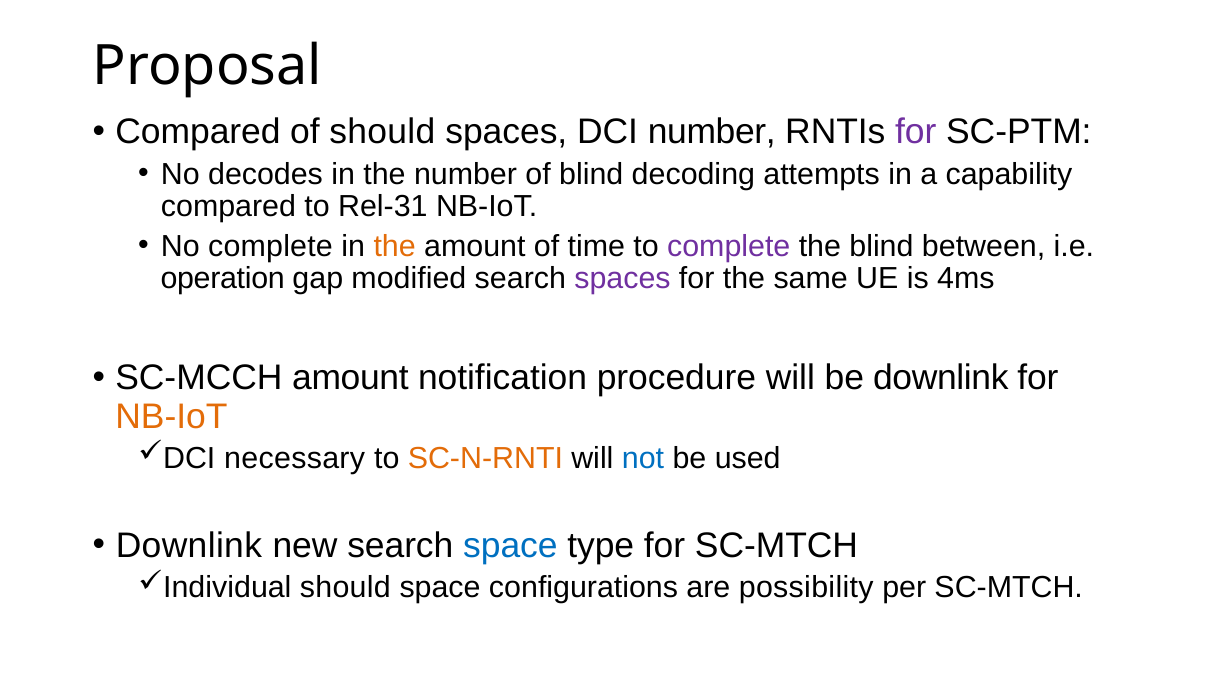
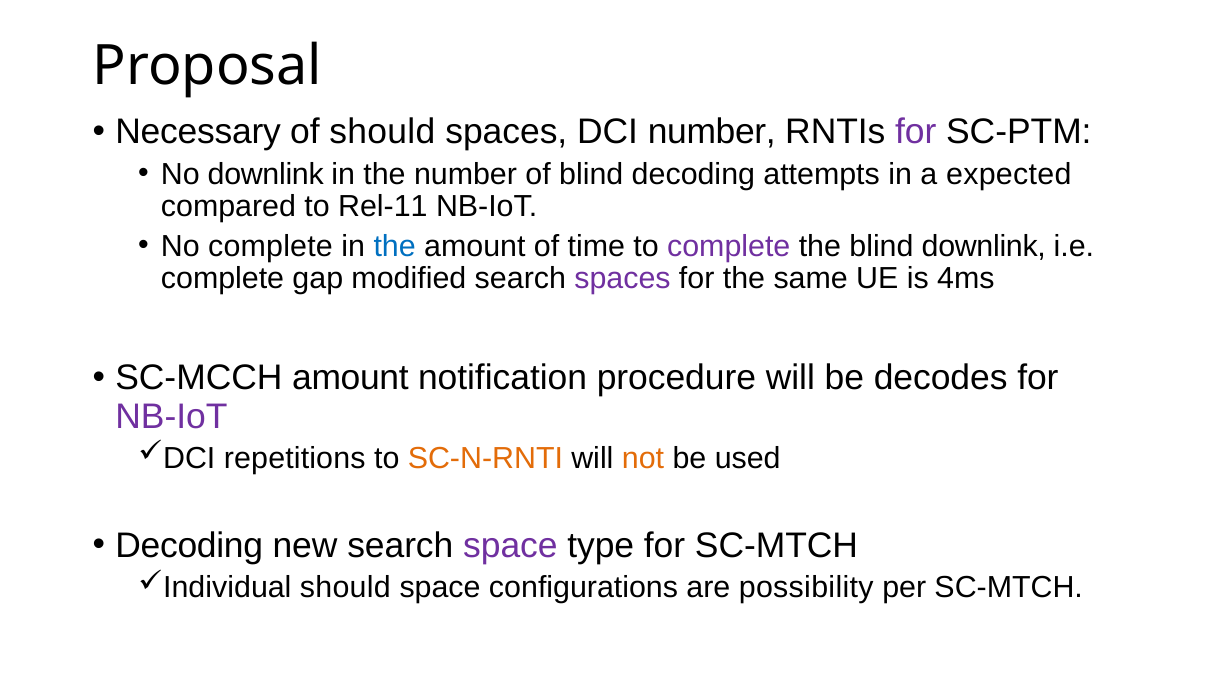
Compared at (198, 132): Compared -> Necessary
No decodes: decodes -> downlink
capability: capability -> expected
Rel-31: Rel-31 -> Rel-11
the at (395, 246) colour: orange -> blue
blind between: between -> downlink
operation at (223, 279): operation -> complete
be downlink: downlink -> decodes
NB-IoT at (171, 416) colour: orange -> purple
necessary: necessary -> repetitions
not colour: blue -> orange
Downlink at (189, 545): Downlink -> Decoding
space at (510, 545) colour: blue -> purple
